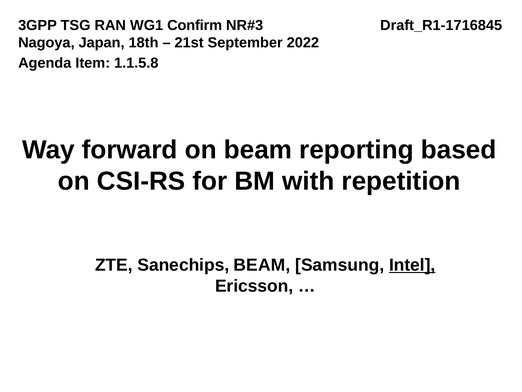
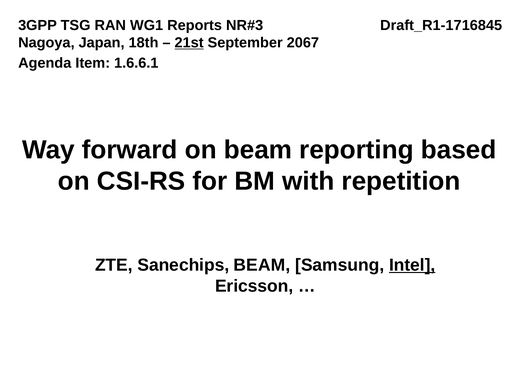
Confirm: Confirm -> Reports
21st underline: none -> present
2022: 2022 -> 2067
1.1.5.8: 1.1.5.8 -> 1.6.6.1
